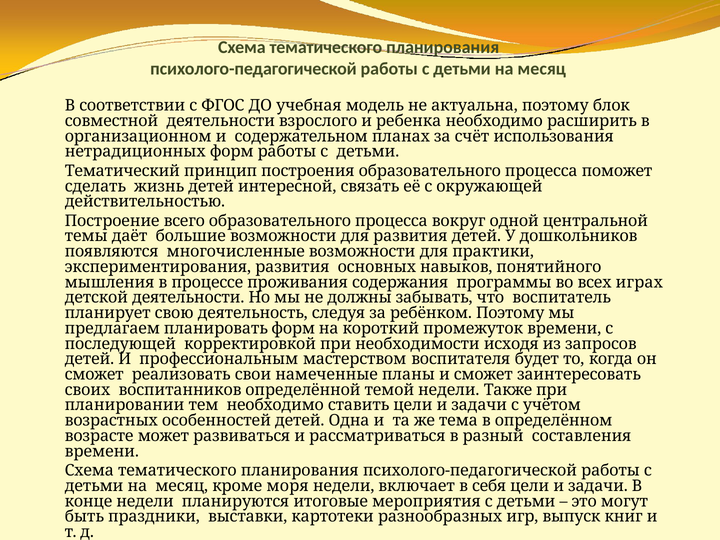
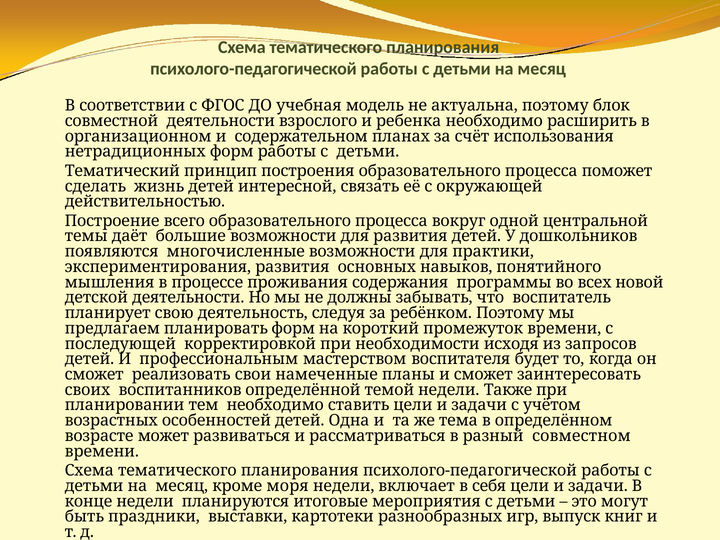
играх: играх -> новой
составления: составления -> совместном
